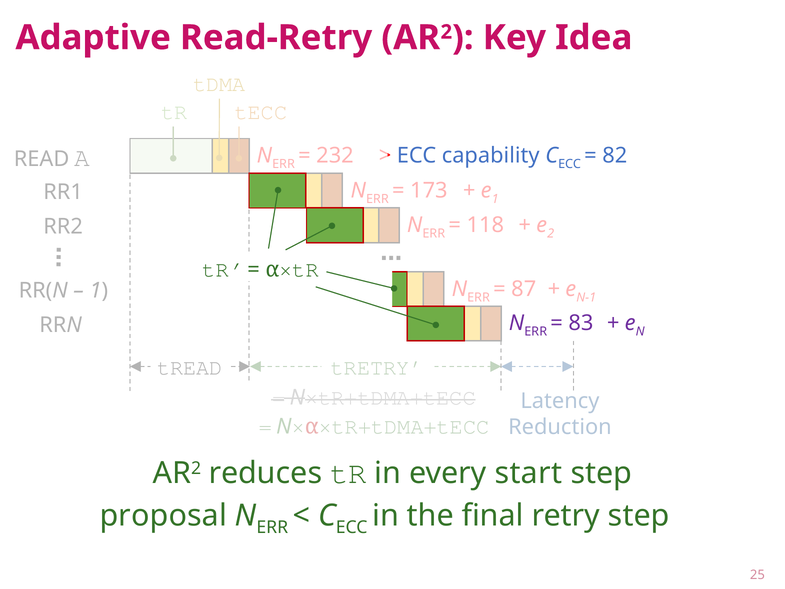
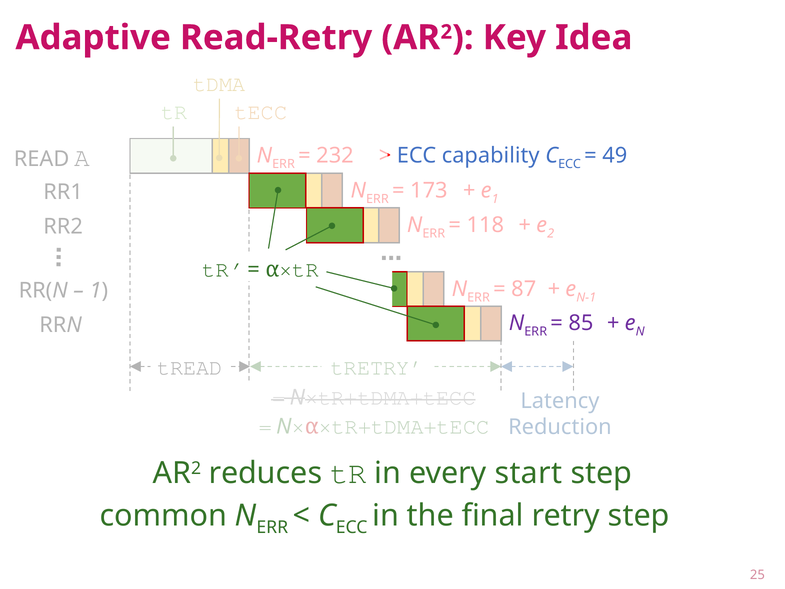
82: 82 -> 49
83: 83 -> 85
proposal: proposal -> common
